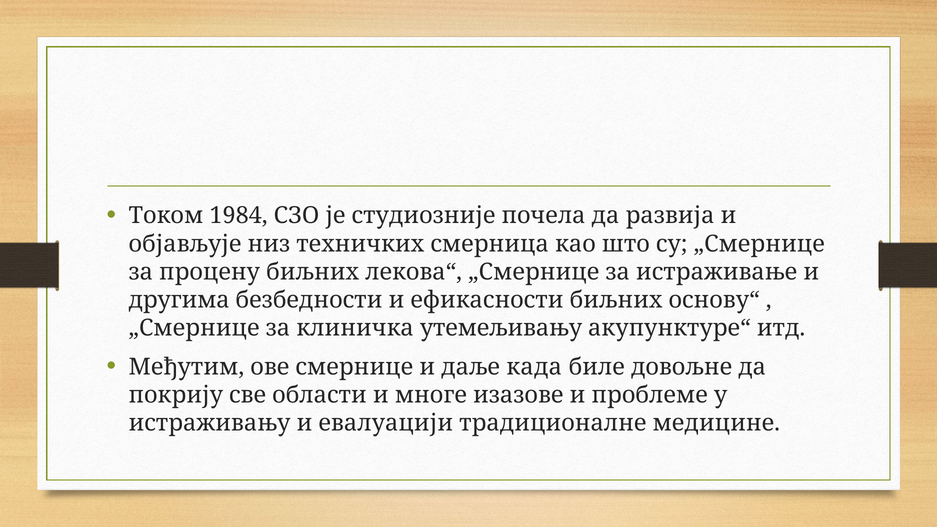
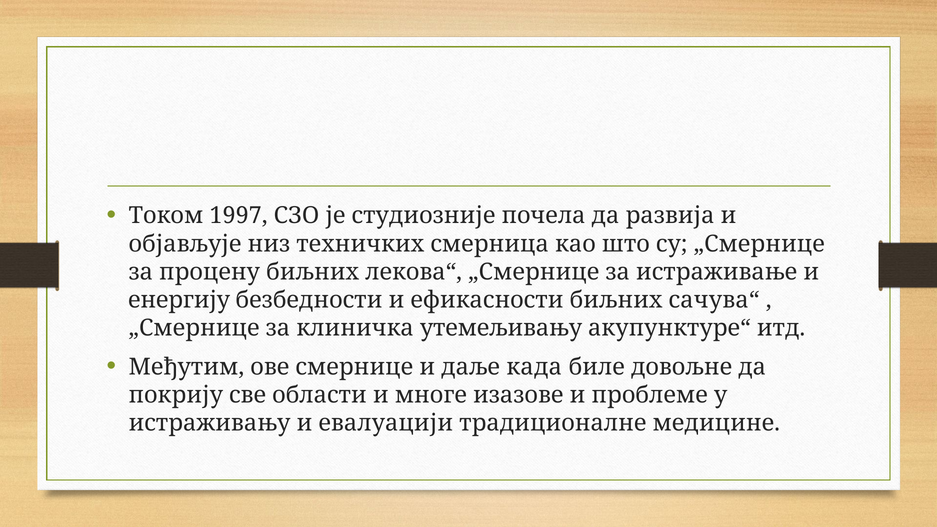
1984: 1984 -> 1997
другима: другима -> енергију
основу“: основу“ -> сачува“
